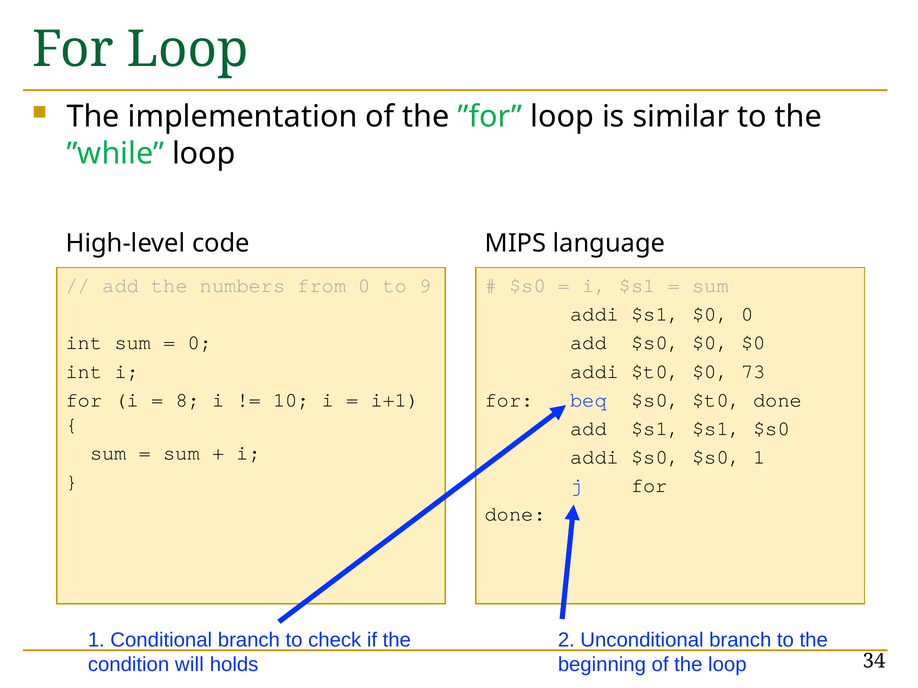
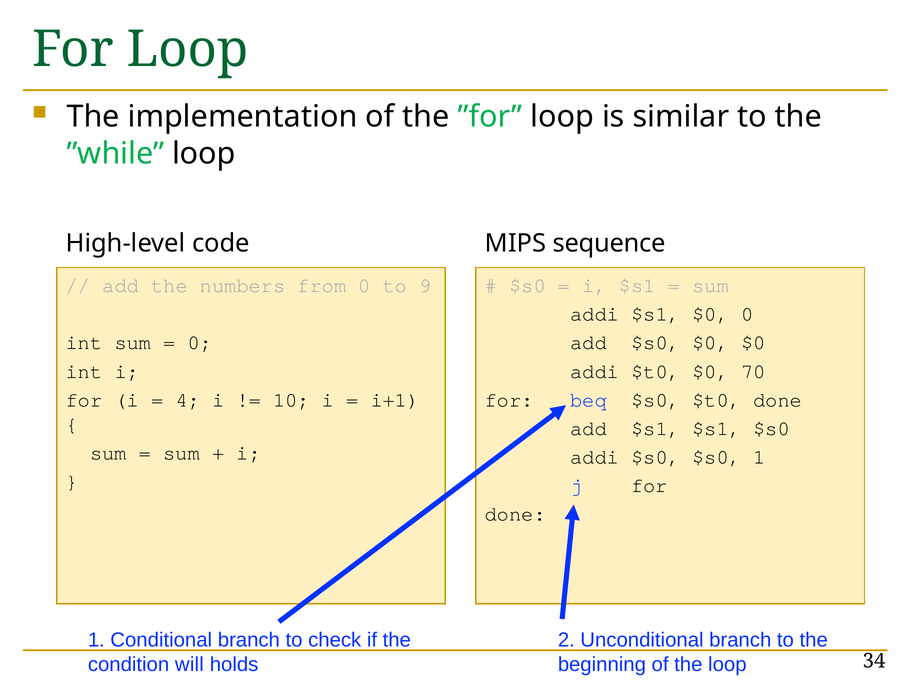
language: language -> sequence
73: 73 -> 70
8: 8 -> 4
